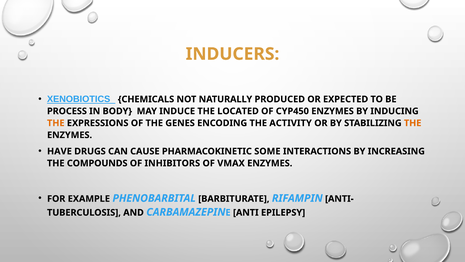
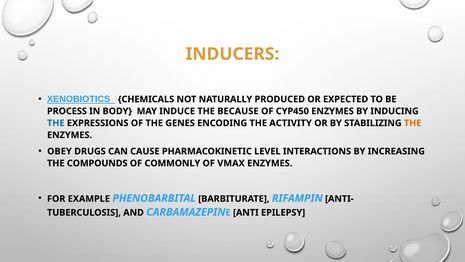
LOCATED: LOCATED -> BECAUSE
THE at (56, 123) colour: orange -> blue
HAVE: HAVE -> OBEY
SOME: SOME -> LEVEL
INHIBITORS: INHIBITORS -> COMMONLY
